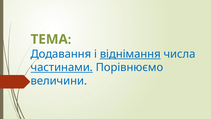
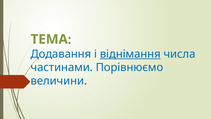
частинами underline: present -> none
